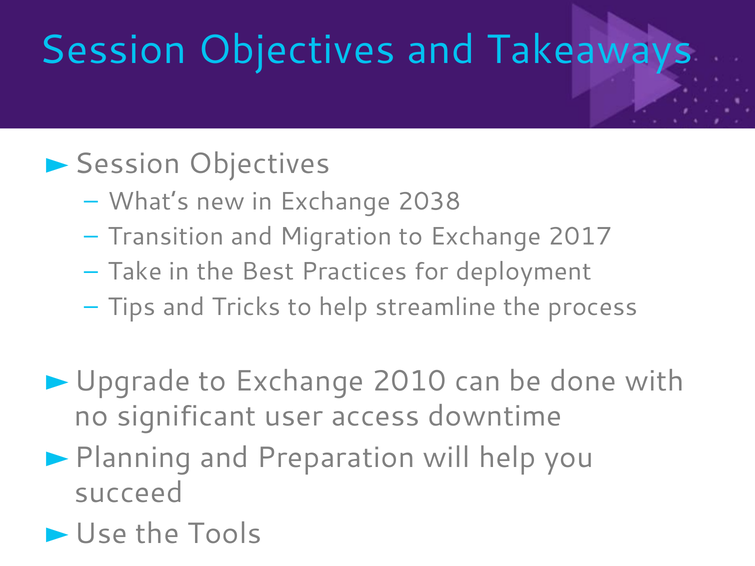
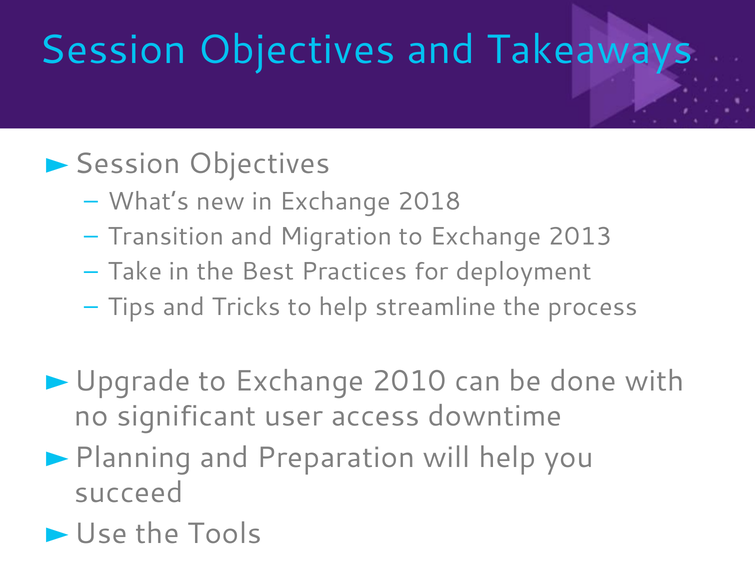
2038: 2038 -> 2018
2017: 2017 -> 2013
